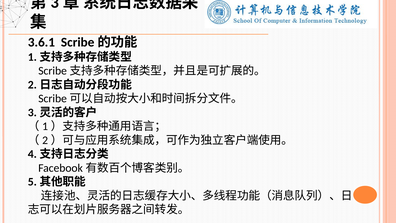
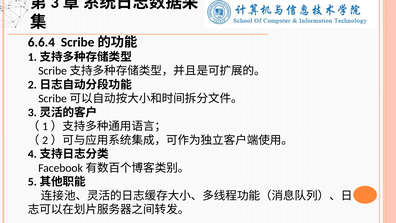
3.6.1: 3.6.1 -> 6.6.4
